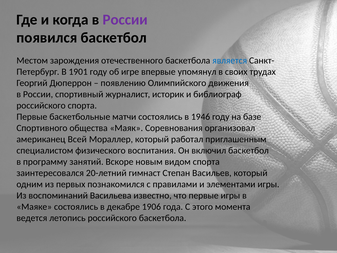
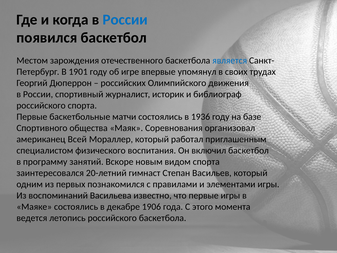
России at (125, 20) colour: purple -> blue
появлению: появлению -> российских
1946: 1946 -> 1936
